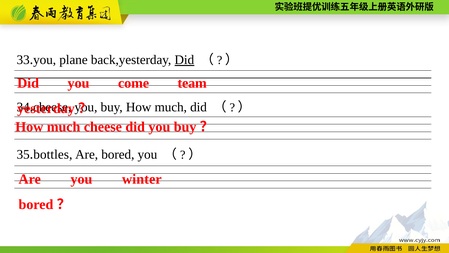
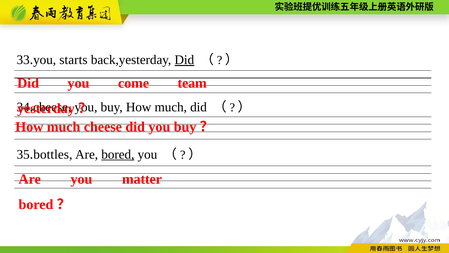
plane: plane -> starts
bored at (118, 154) underline: none -> present
winter: winter -> matter
